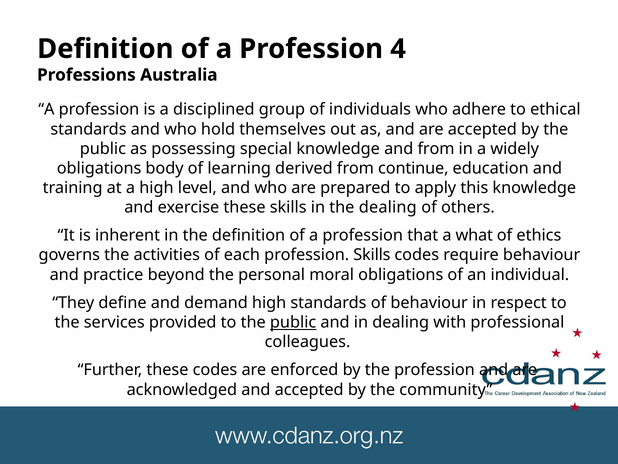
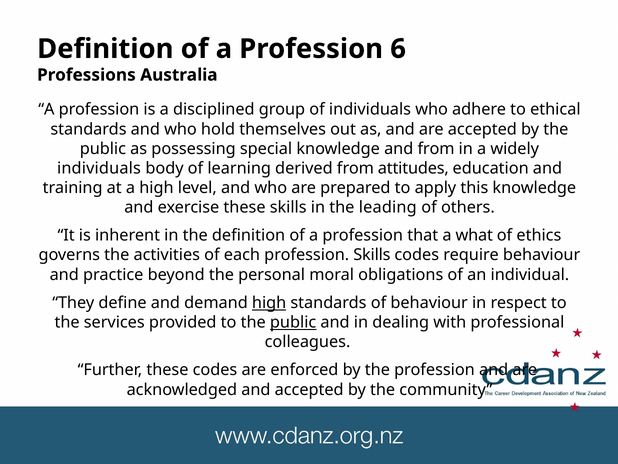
4: 4 -> 6
obligations at (99, 168): obligations -> individuals
continue: continue -> attitudes
the dealing: dealing -> leading
high at (269, 302) underline: none -> present
